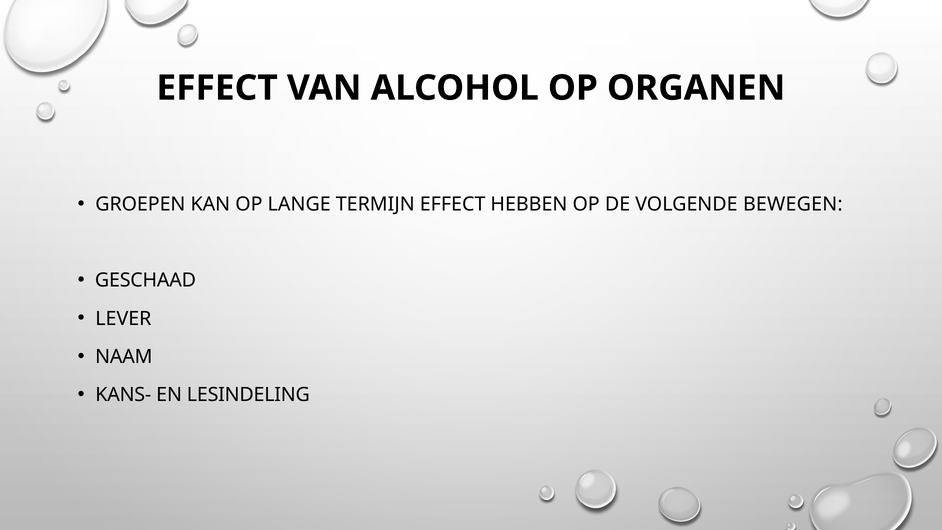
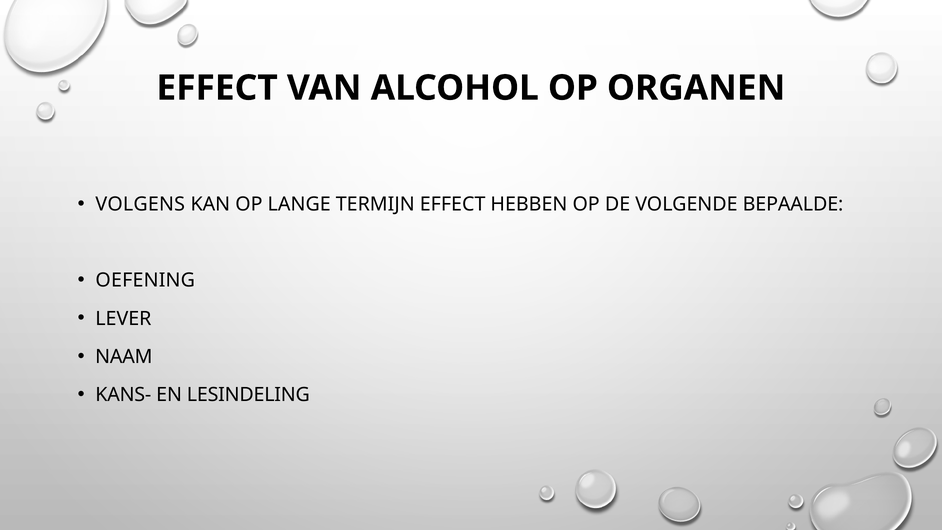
GROEPEN: GROEPEN -> VOLGENS
BEWEGEN: BEWEGEN -> BEPAALDE
GESCHAAD: GESCHAAD -> OEFENING
